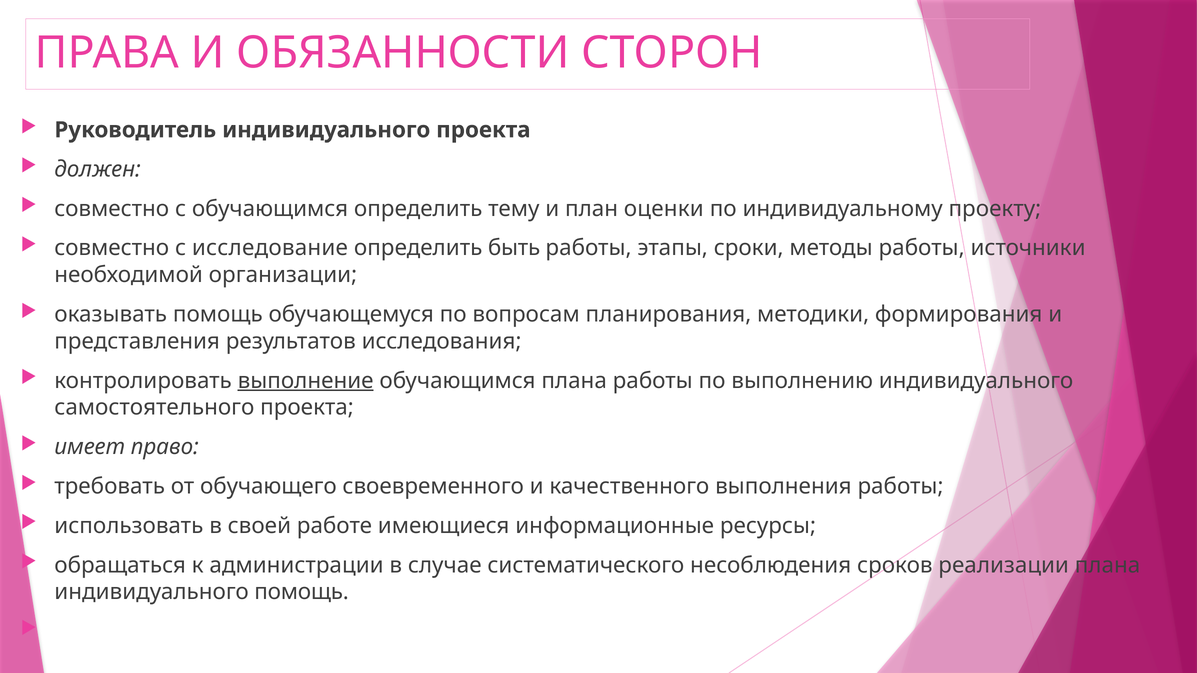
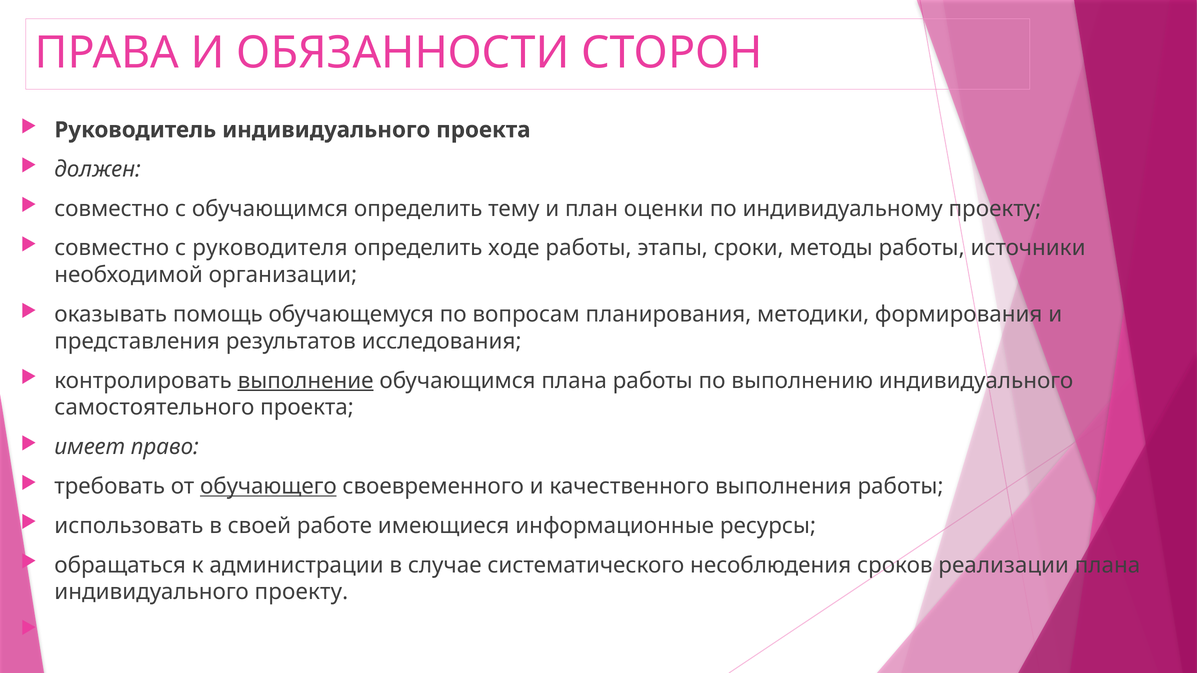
исследование: исследование -> руководителя
быть: быть -> ходе
обучающего underline: none -> present
индивидуального помощь: помощь -> проекту
